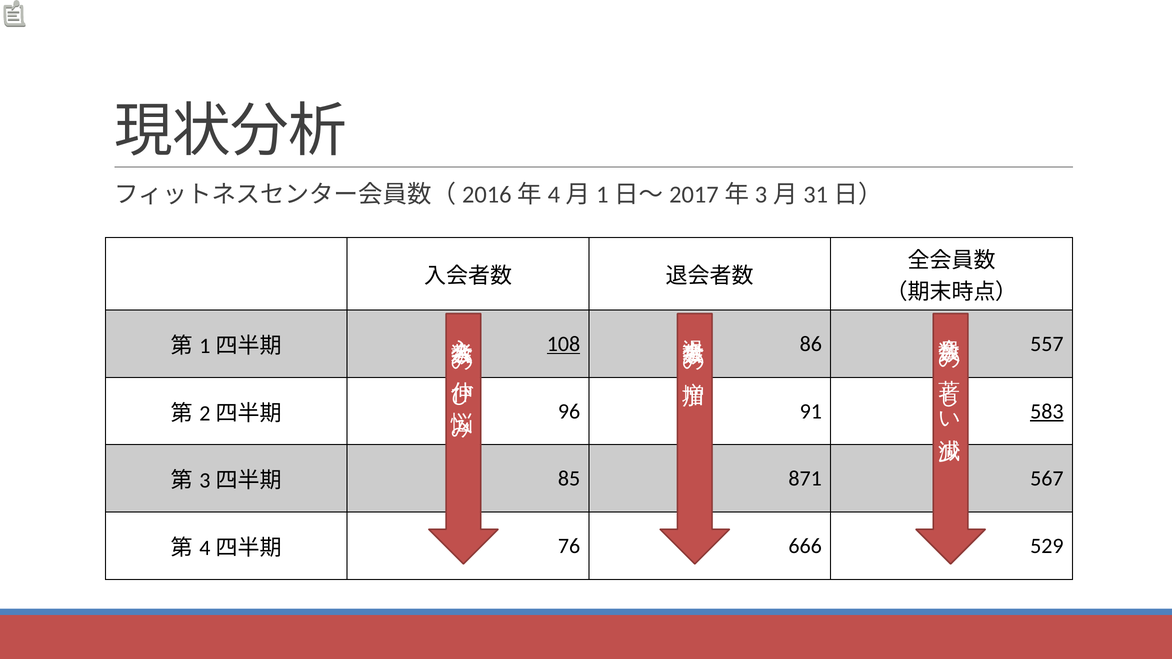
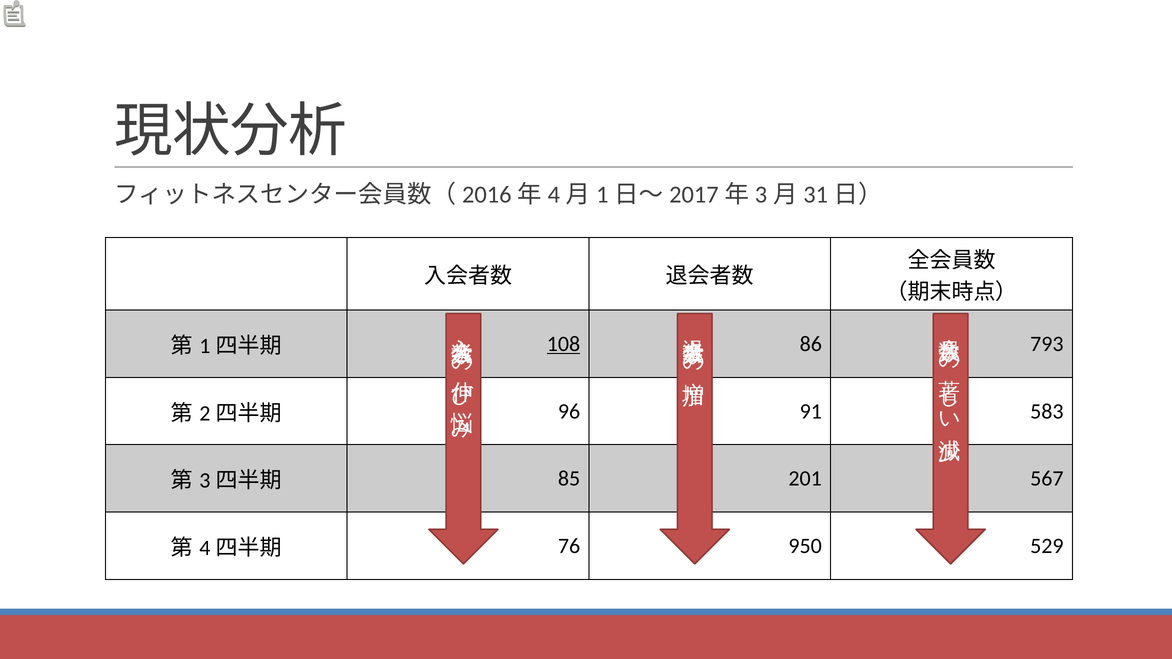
557: 557 -> 793
583 underline: present -> none
871: 871 -> 201
666: 666 -> 950
